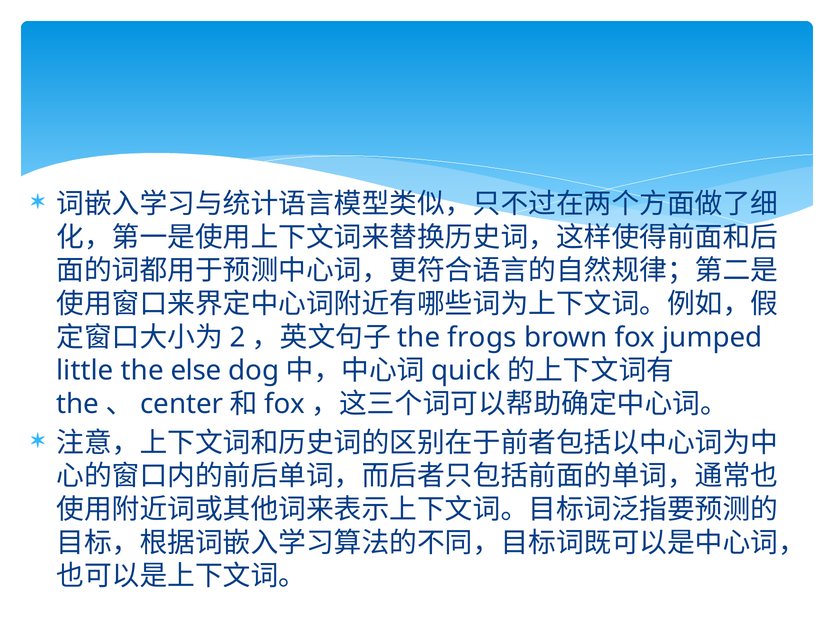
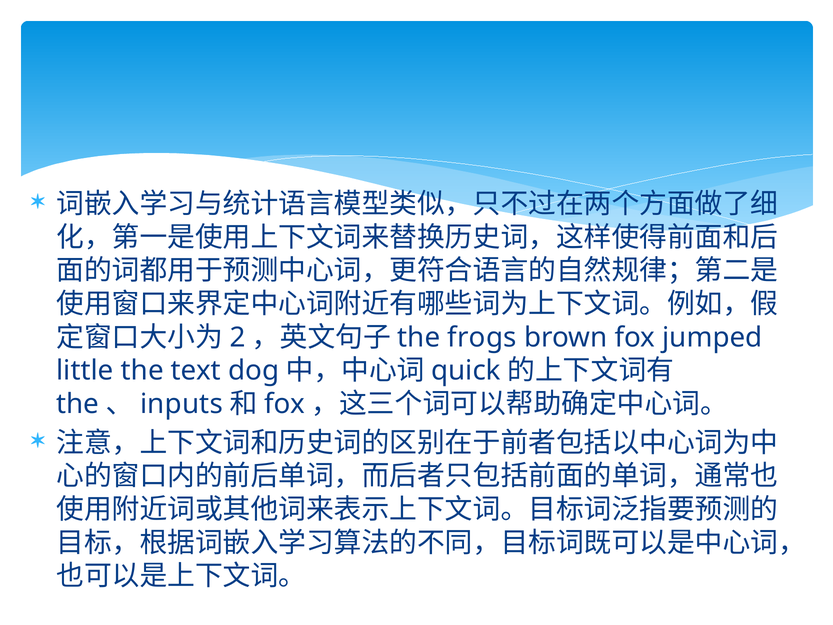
else: else -> text
center: center -> inputs
